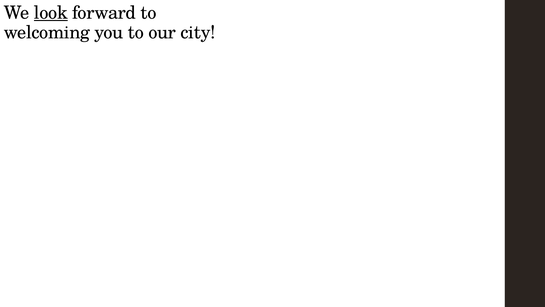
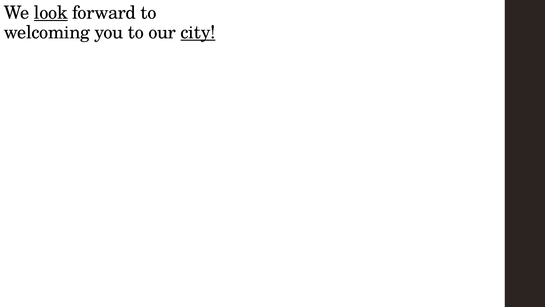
city underline: none -> present
